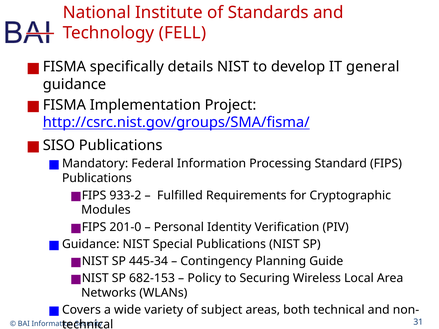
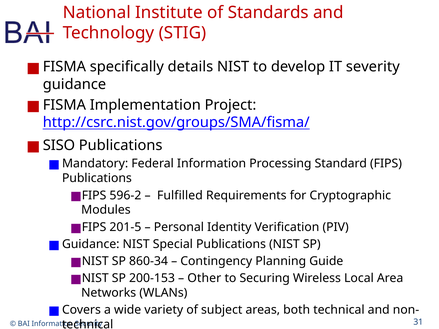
FELL: FELL -> STIG
general: general -> severity
933-2: 933-2 -> 596-2
201-0: 201-0 -> 201-5
445-34: 445-34 -> 860-34
682-153: 682-153 -> 200-153
Policy: Policy -> Other
